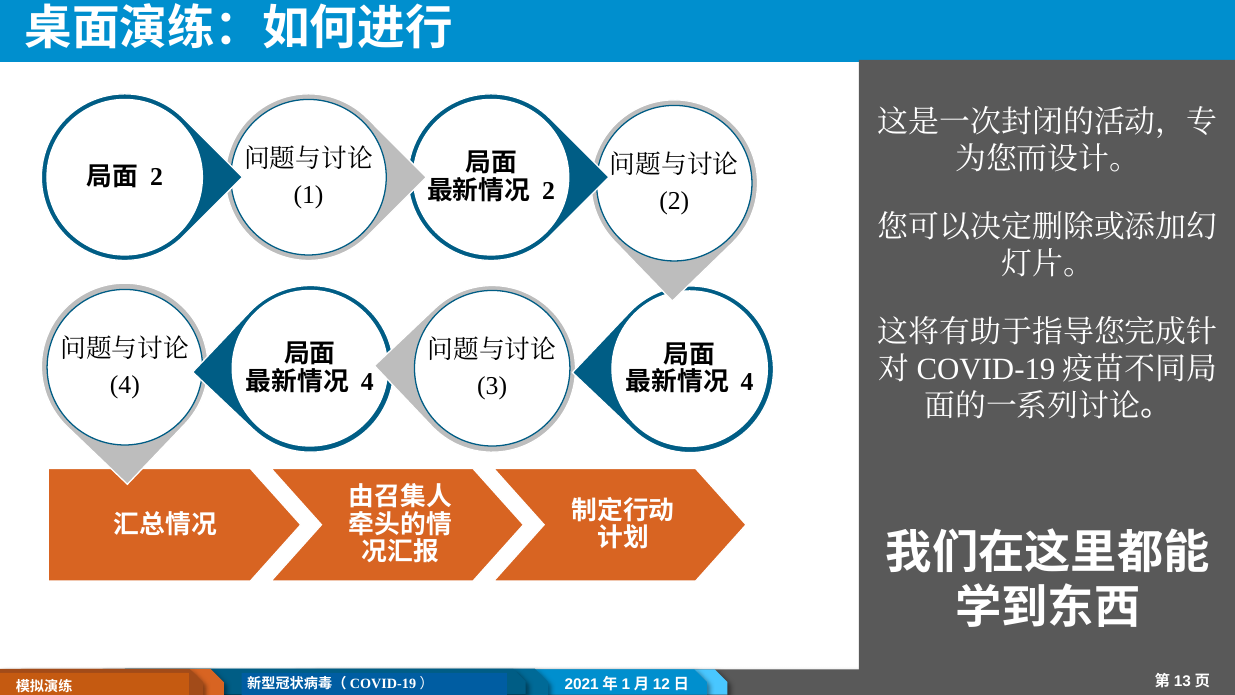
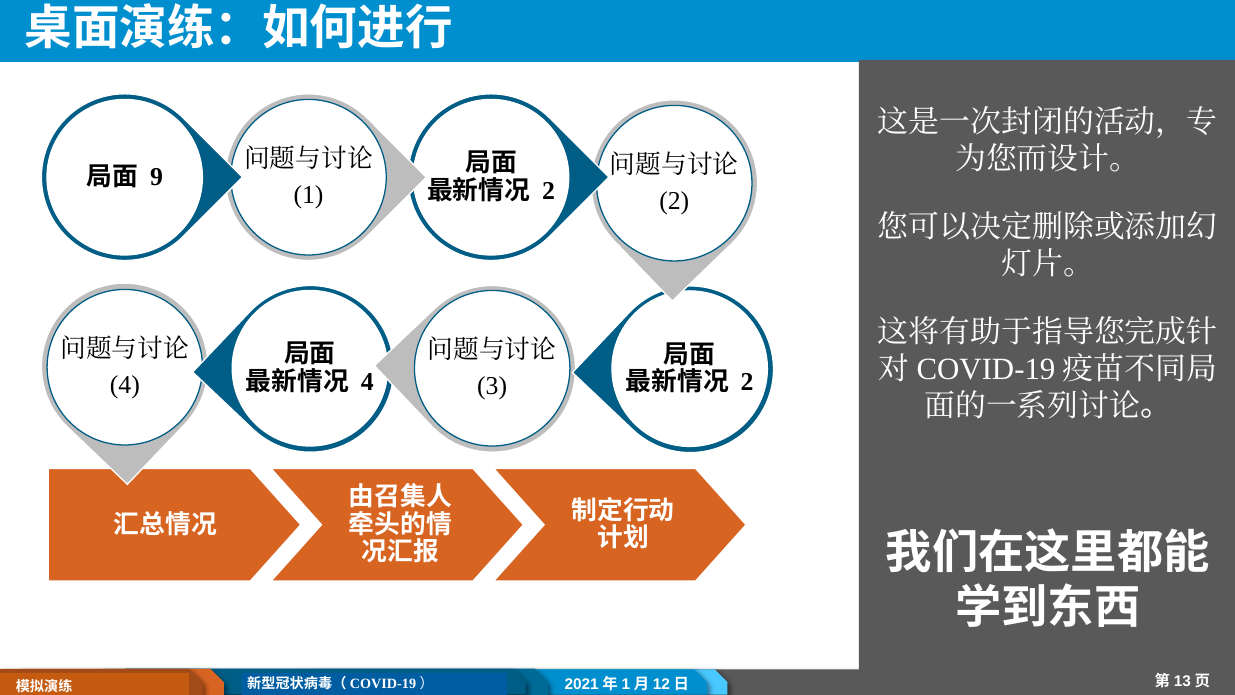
2 at (156, 177): 2 -> 9
4 at (747, 382): 4 -> 2
